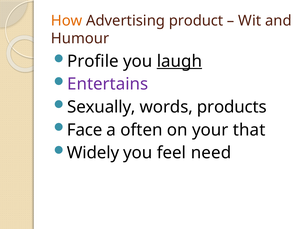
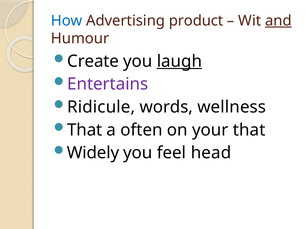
How colour: orange -> blue
and underline: none -> present
Profile: Profile -> Create
Sexually: Sexually -> Ridicule
products: products -> wellness
Face at (85, 130): Face -> That
need: need -> head
